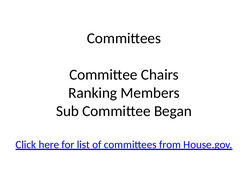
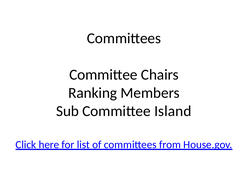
Began: Began -> Island
